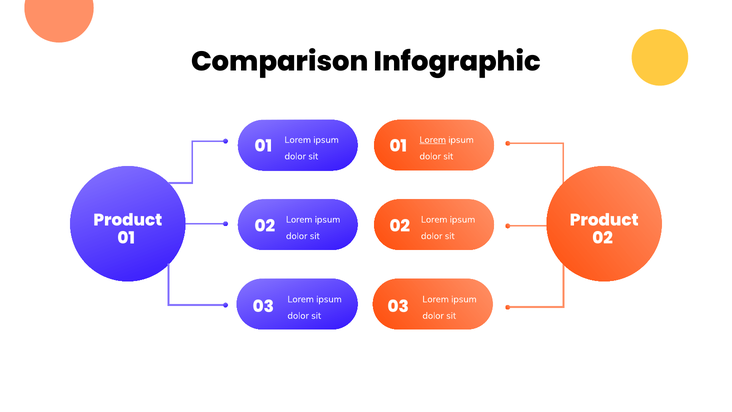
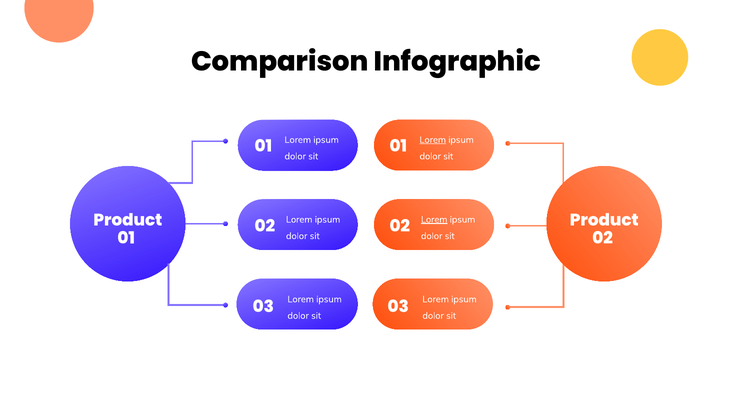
Lorem at (434, 219) underline: none -> present
